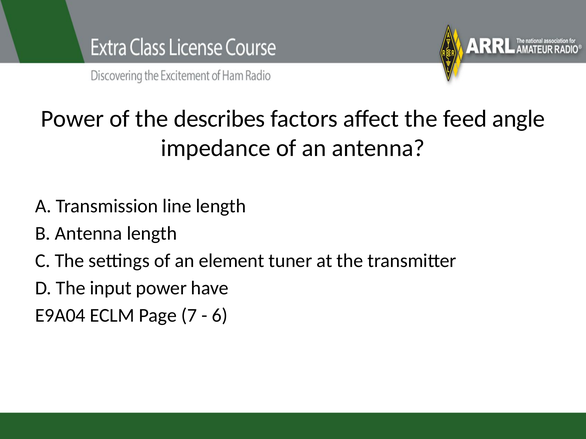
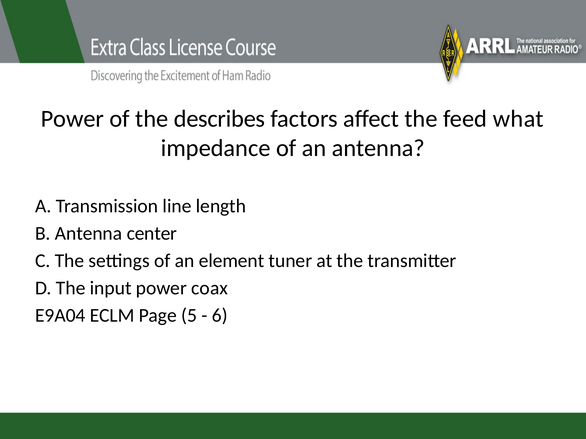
angle: angle -> what
Antenna length: length -> center
have: have -> coax
7: 7 -> 5
